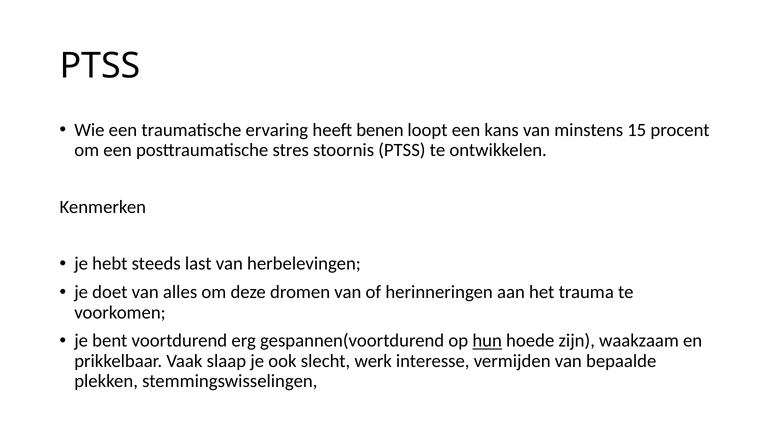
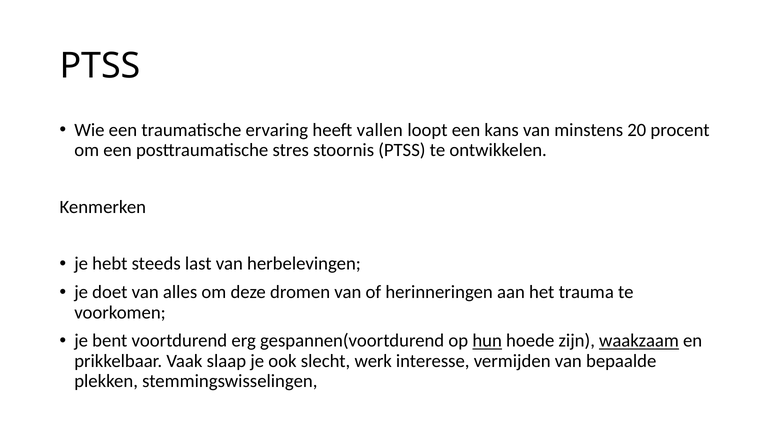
benen: benen -> vallen
15: 15 -> 20
waakzaam underline: none -> present
